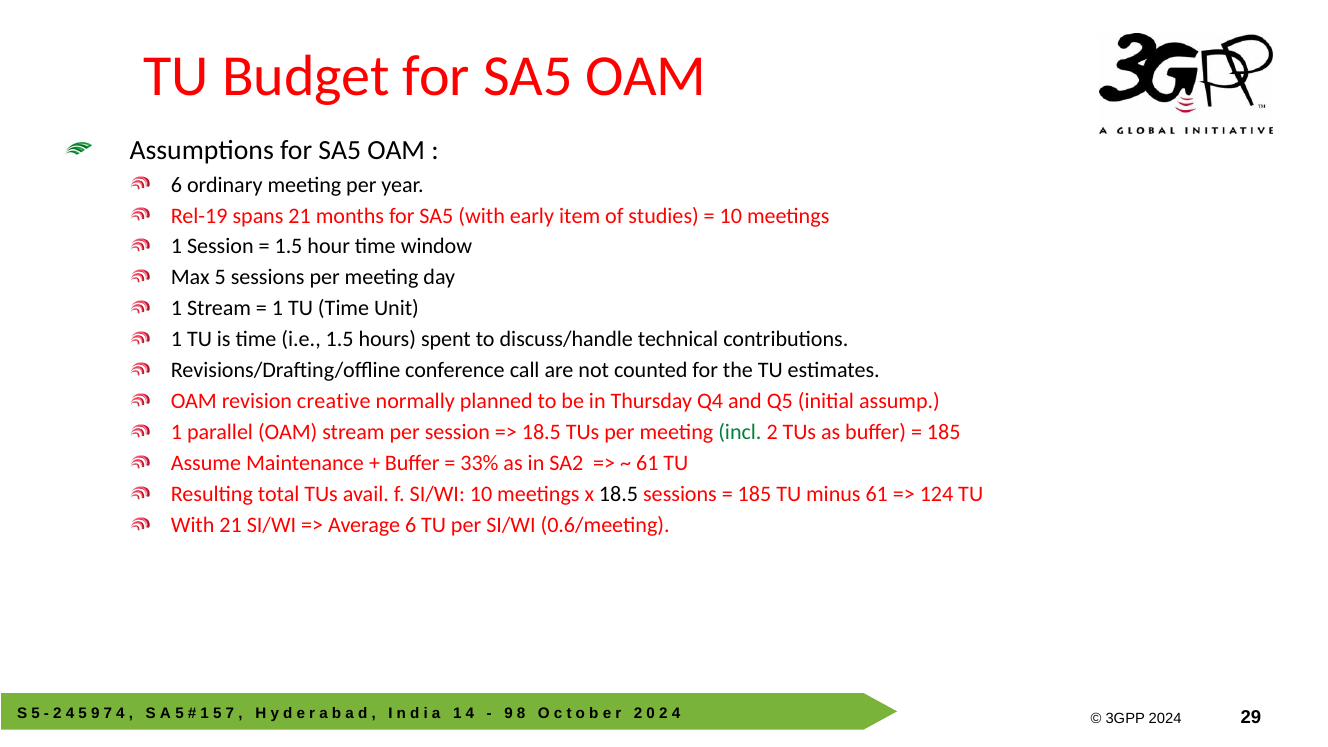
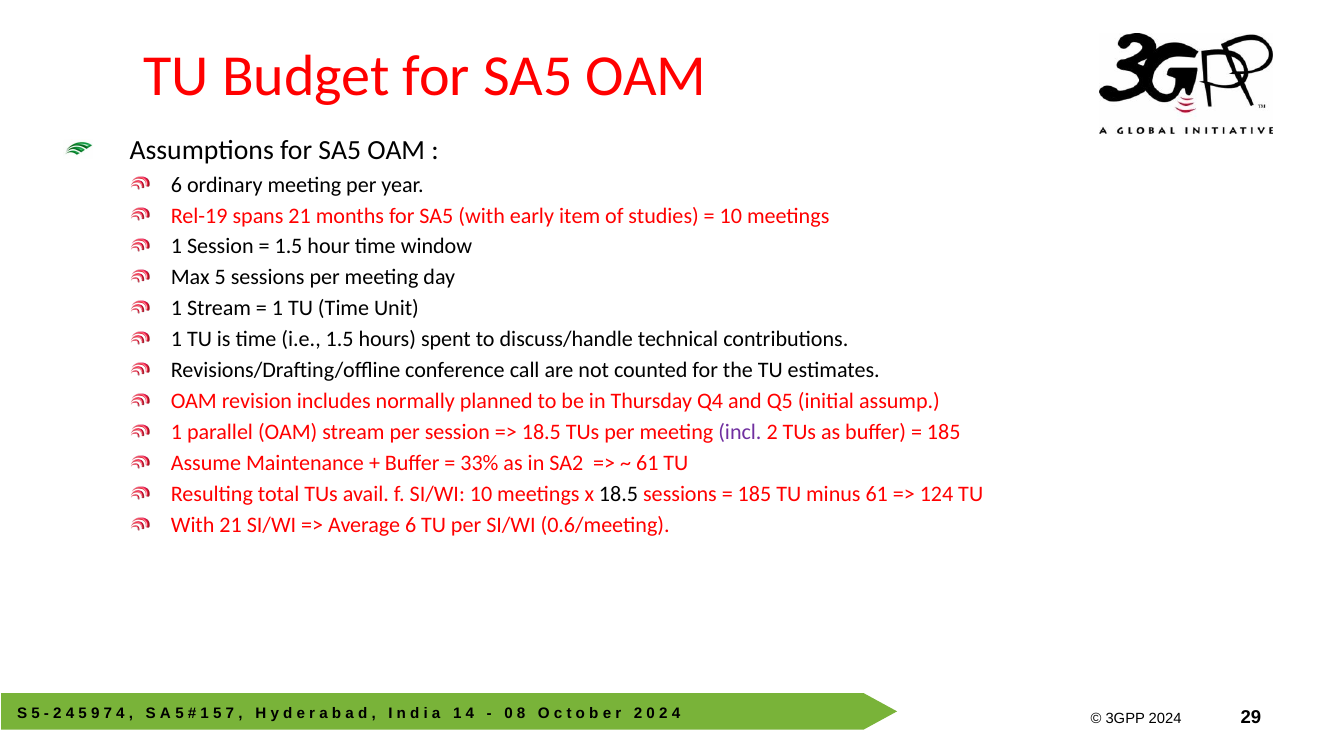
creative: creative -> includes
incl colour: green -> purple
9 at (509, 713): 9 -> 0
